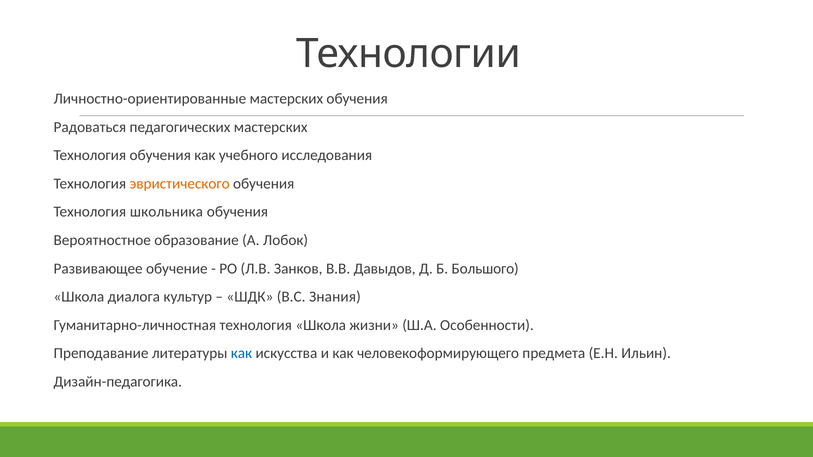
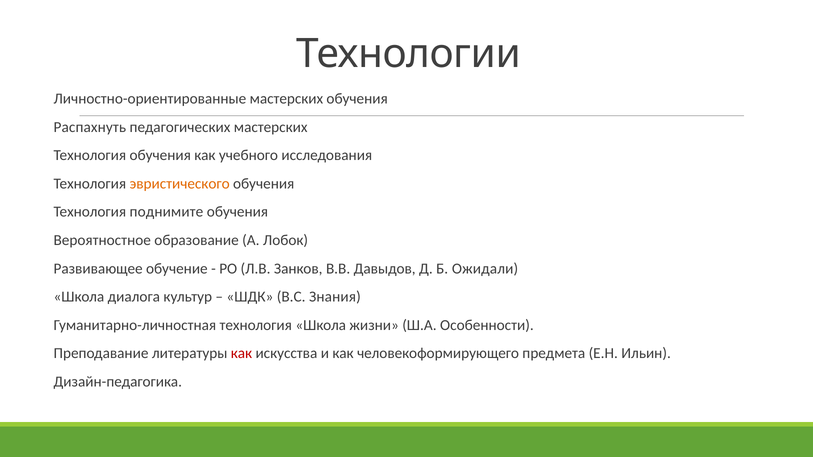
Радоваться: Радоваться -> Распахнуть
школьника: школьника -> поднимите
Большого: Большого -> Ожидали
как at (241, 354) colour: blue -> red
